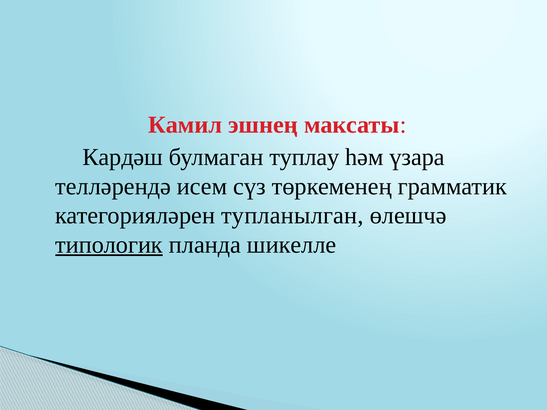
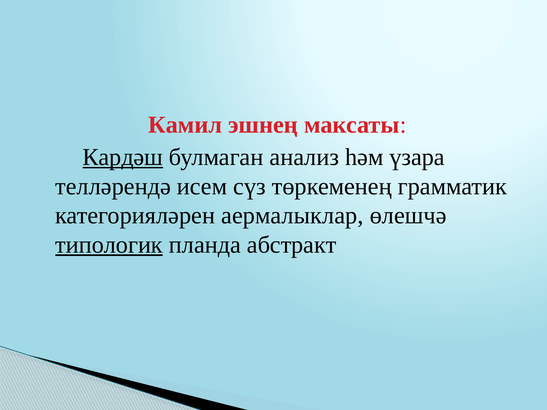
Кардәш underline: none -> present
туплау: туплау -> анализ
тупланылган: тупланылган -> аермалыклар
шикелле: шикелле -> абстракт
